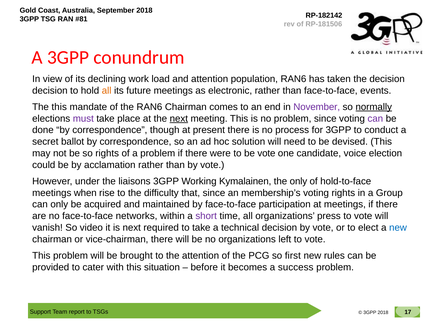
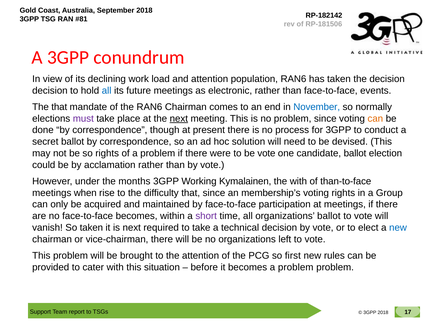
all at (107, 91) colour: orange -> blue
The this: this -> that
November colour: purple -> blue
normally underline: present -> none
can at (375, 119) colour: purple -> orange
candidate voice: voice -> ballot
liaisons: liaisons -> months
the only: only -> with
hold-to-face: hold-to-face -> than-to-face
face-to-face networks: networks -> becomes
organizations press: press -> ballot
So video: video -> taken
becomes a success: success -> problem
